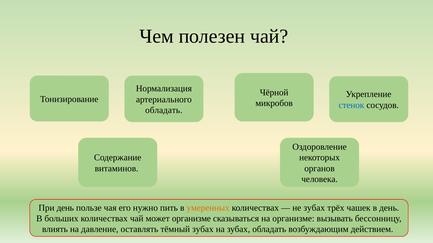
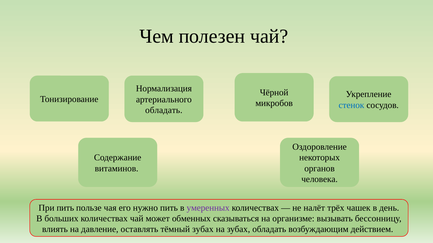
При день: день -> пить
умеренных colour: orange -> purple
не зубах: зубах -> налёт
может организме: организме -> обменных
